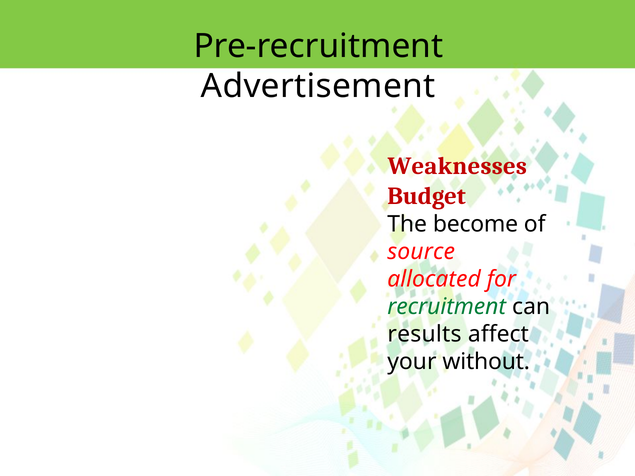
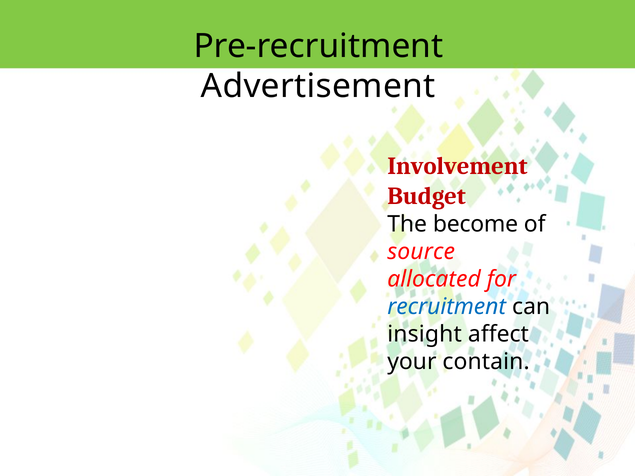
Weaknesses: Weaknesses -> Involvement
recruitment colour: green -> blue
results: results -> insight
without: without -> contain
